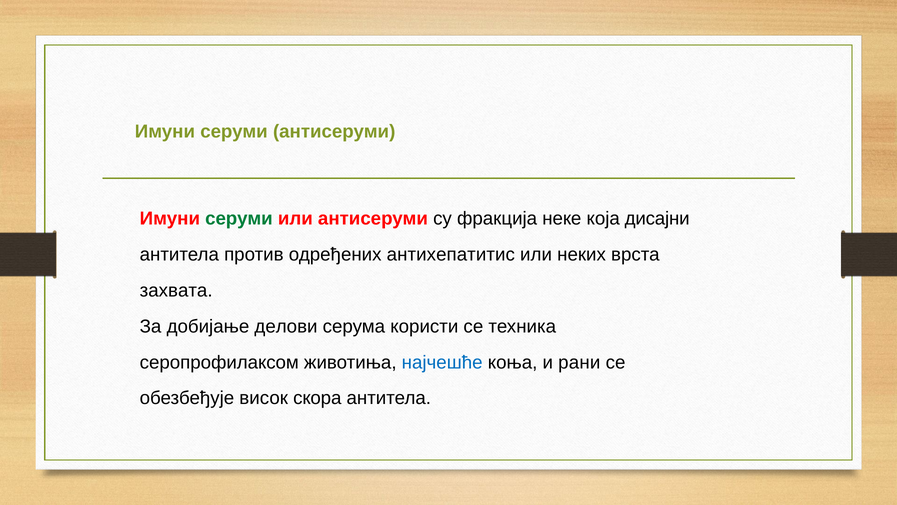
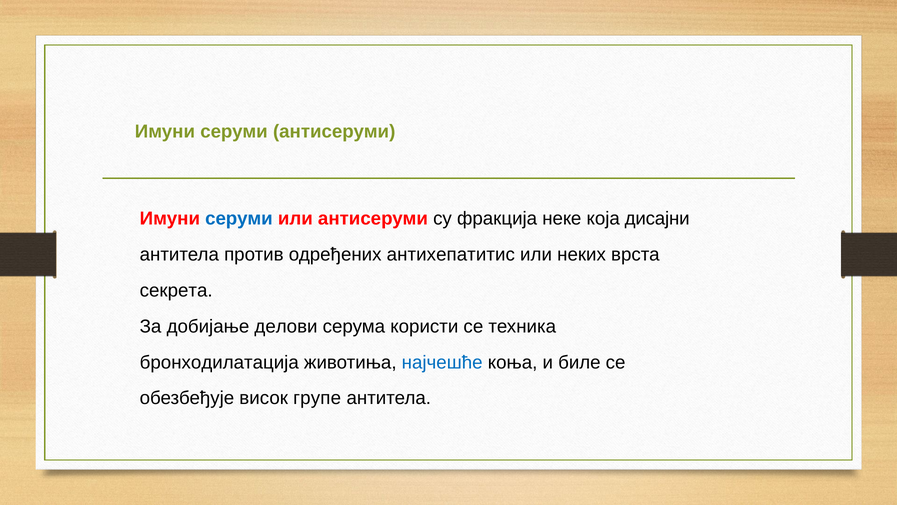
серуми at (239, 218) colour: green -> blue
захвата: захвата -> секрета
серопрофилаксом: серопрофилаксом -> бронходилатација
рани: рани -> биле
скора: скора -> групе
